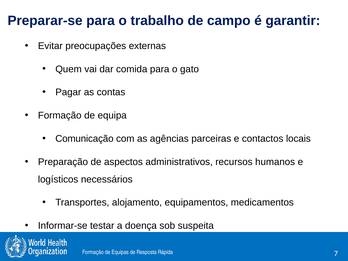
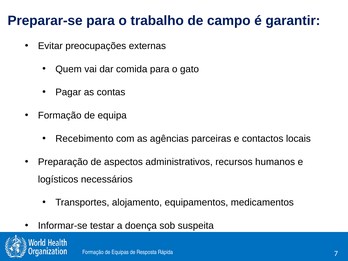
Comunicação: Comunicação -> Recebimento
